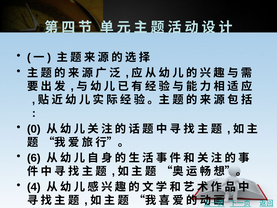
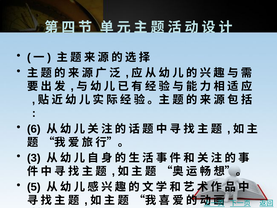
0 at (34, 129): 0 -> 6
6 at (34, 158): 6 -> 3
4 at (34, 187): 4 -> 5
